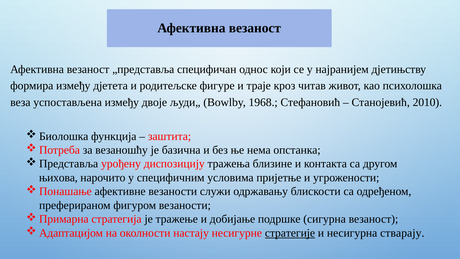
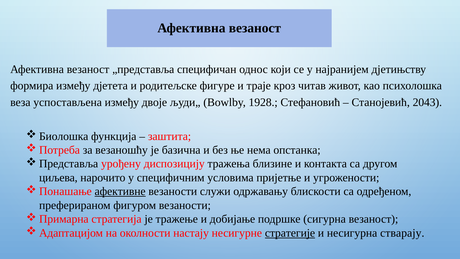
1968: 1968 -> 1928
2010: 2010 -> 2043
њихова: њихова -> циљева
афективне underline: none -> present
